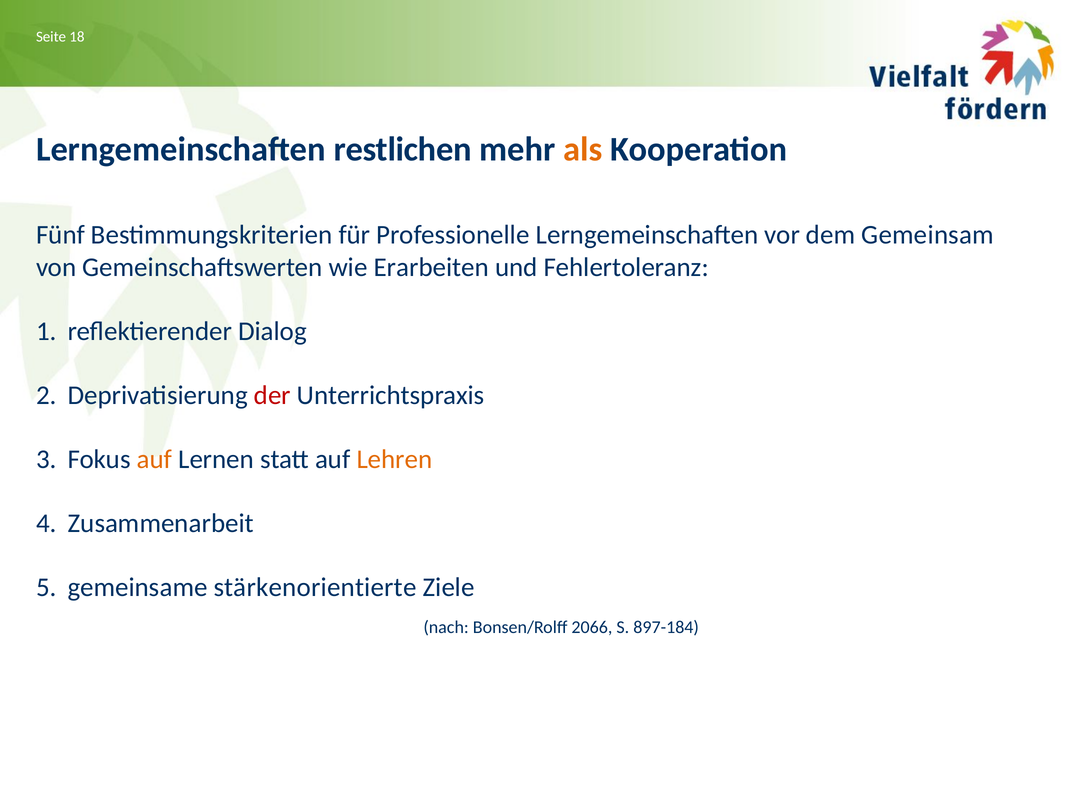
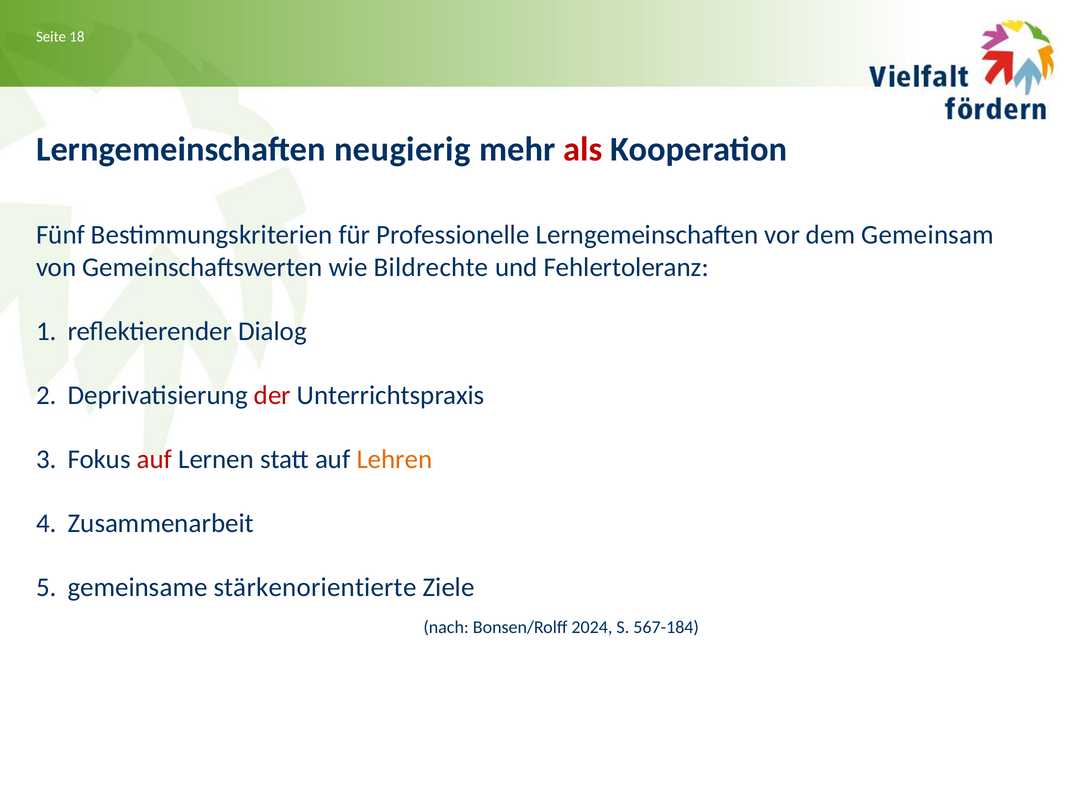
restlichen: restlichen -> neugierig
als colour: orange -> red
Erarbeiten: Erarbeiten -> Bildrechte
auf at (154, 459) colour: orange -> red
2066: 2066 -> 2024
897-184: 897-184 -> 567-184
